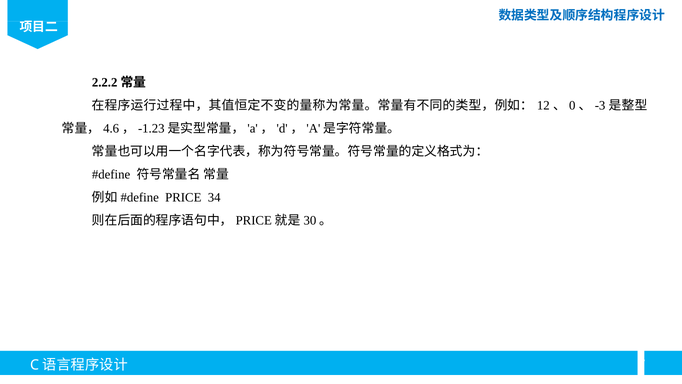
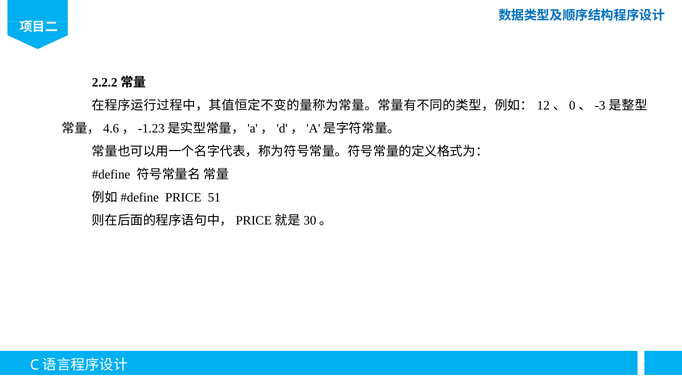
34: 34 -> 51
